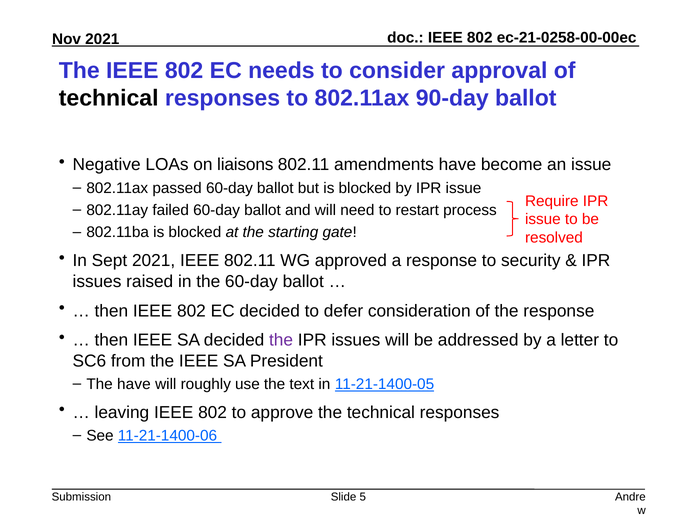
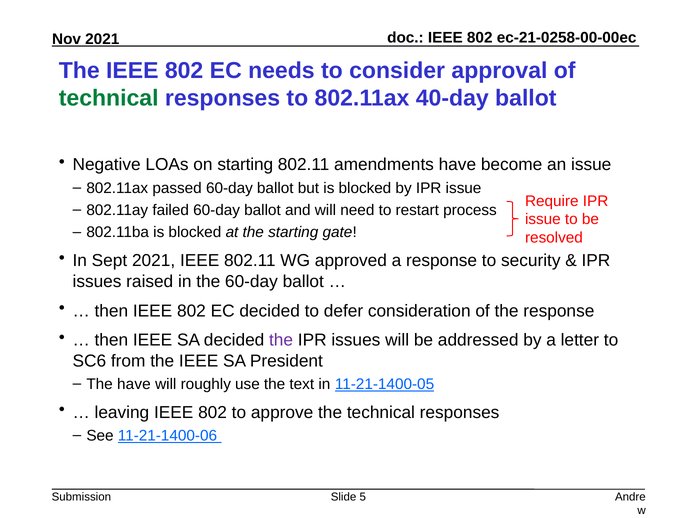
technical at (109, 98) colour: black -> green
90-day: 90-day -> 40-day
on liaisons: liaisons -> starting
